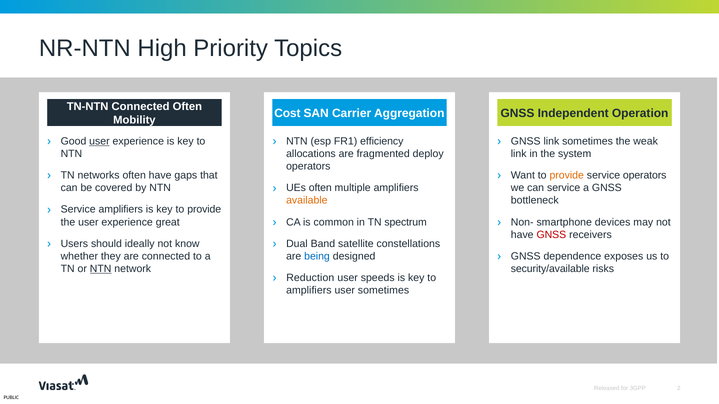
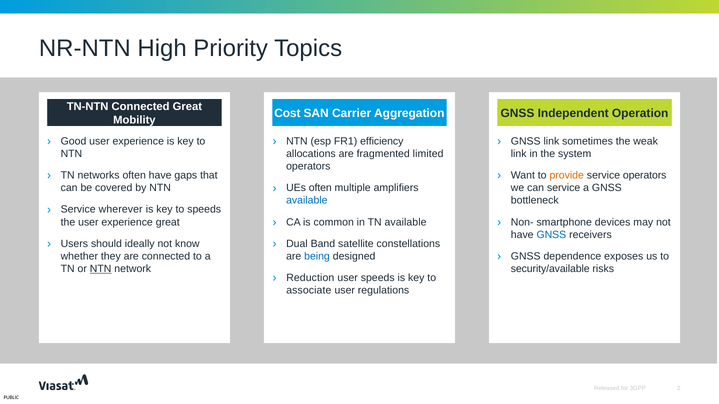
Connected Often: Often -> Great
user at (99, 141) underline: present -> none
deploy: deploy -> limited
available at (307, 201) colour: orange -> blue
Service amplifiers: amplifiers -> wherever
key to provide: provide -> speeds
TN spectrum: spectrum -> available
GNSS at (551, 235) colour: red -> blue
amplifiers at (309, 291): amplifiers -> associate
user sometimes: sometimes -> regulations
